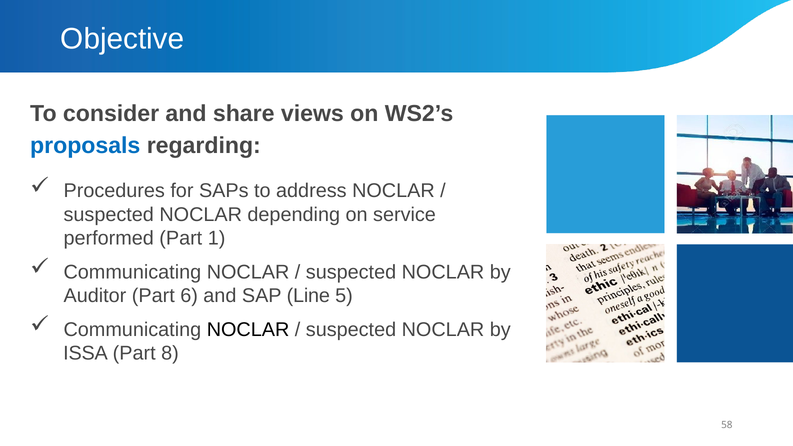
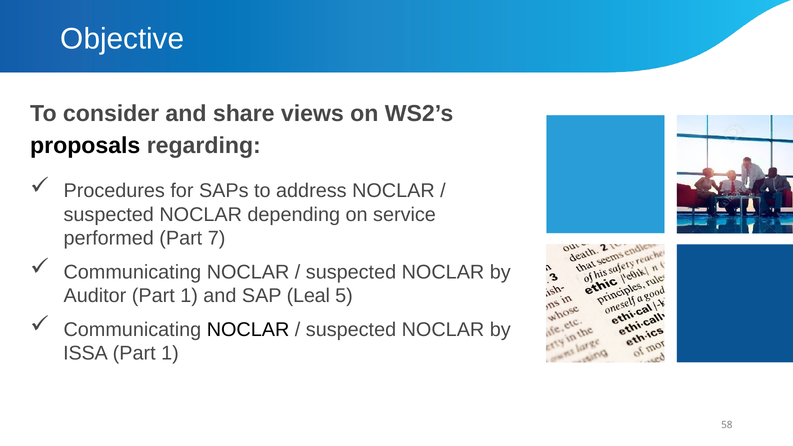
proposals colour: blue -> black
1: 1 -> 7
Auditor Part 6: 6 -> 1
Line: Line -> Leal
8 at (170, 353): 8 -> 1
